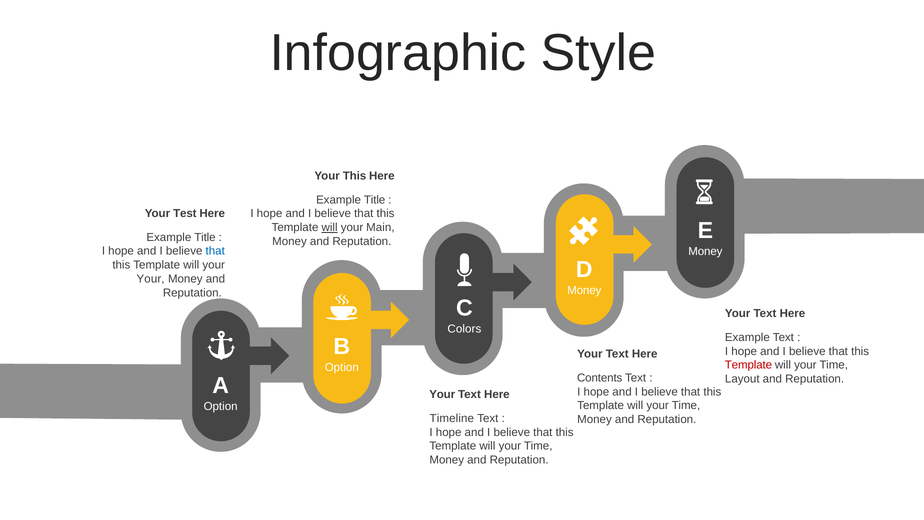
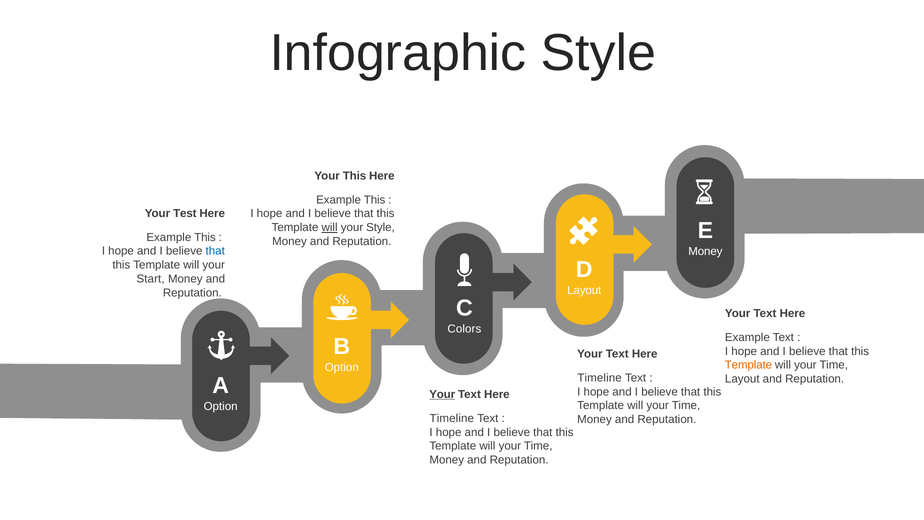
Title at (375, 200): Title -> This
your Main: Main -> Style
Title at (205, 237): Title -> This
Your at (151, 279): Your -> Start
Money at (584, 290): Money -> Layout
Template at (748, 365) colour: red -> orange
Contents at (600, 378): Contents -> Timeline
Your at (442, 394) underline: none -> present
